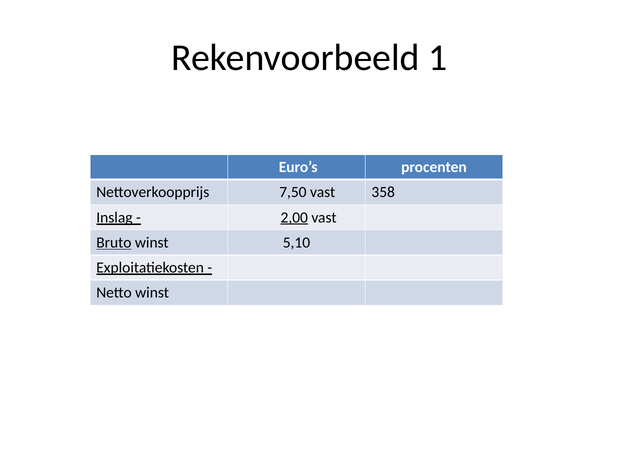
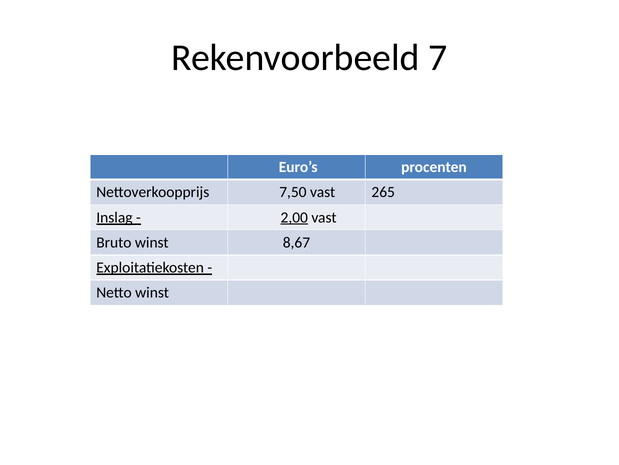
1: 1 -> 7
358: 358 -> 265
Bruto underline: present -> none
5,10: 5,10 -> 8,67
